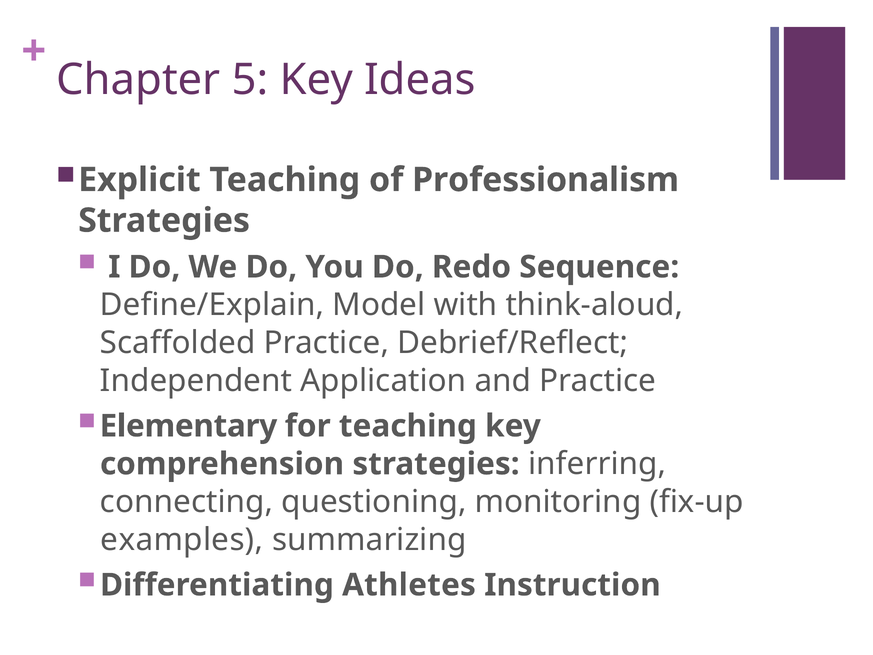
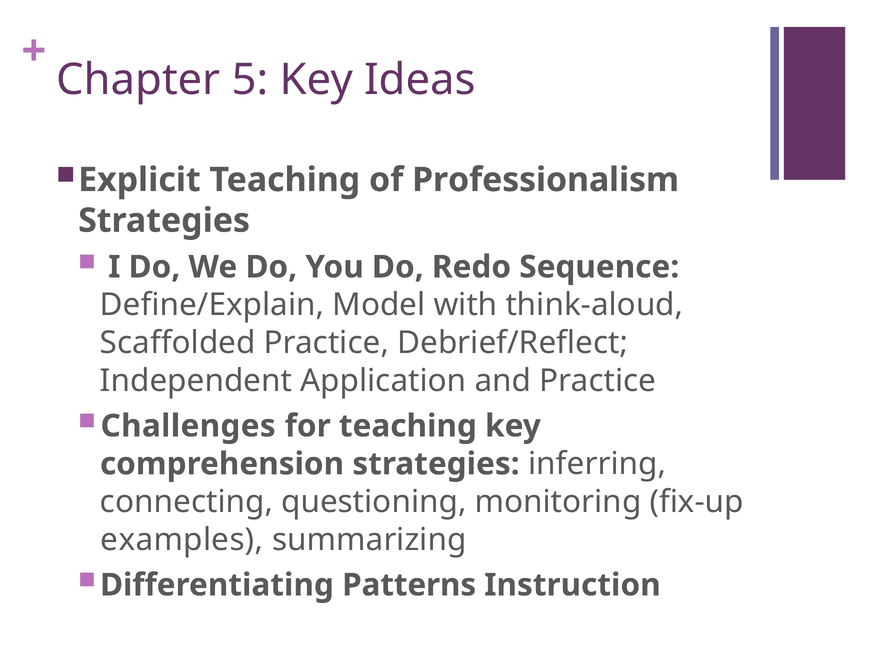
Elementary: Elementary -> Challenges
Athletes: Athletes -> Patterns
